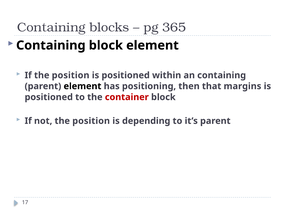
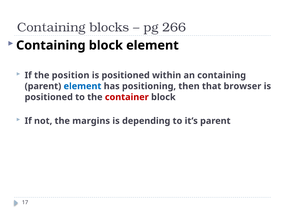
365: 365 -> 266
element at (82, 87) colour: black -> blue
margins: margins -> browser
not the position: position -> margins
